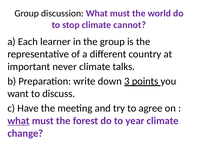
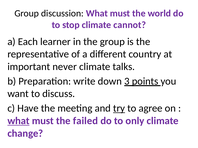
try underline: none -> present
forest: forest -> failed
year: year -> only
